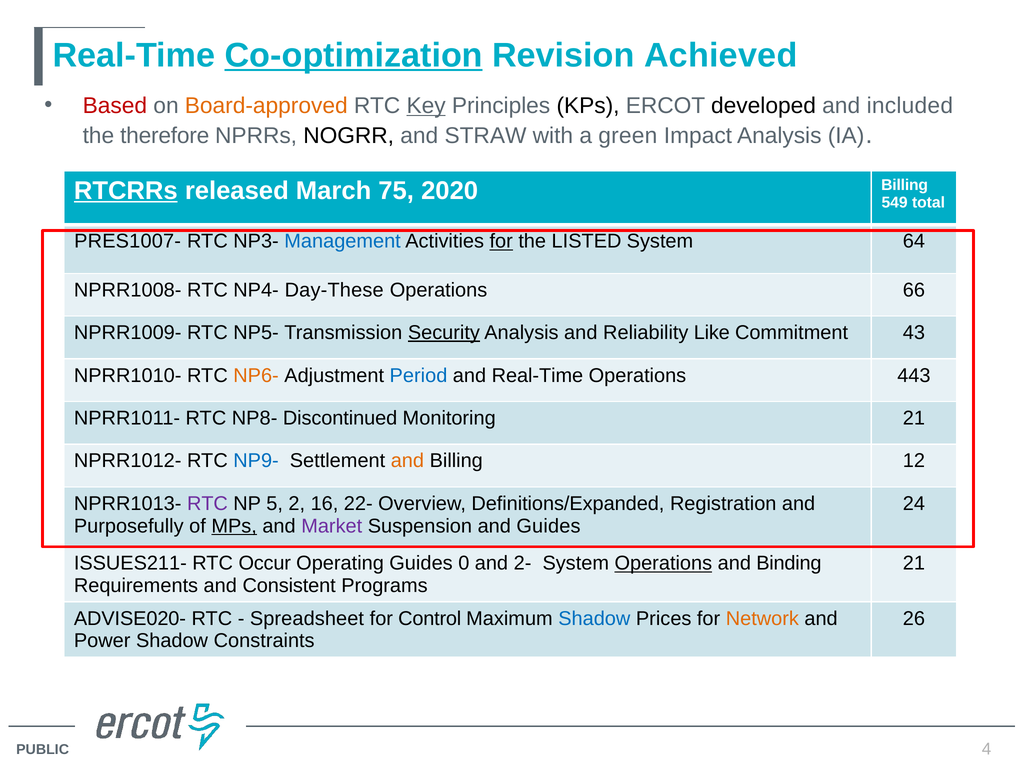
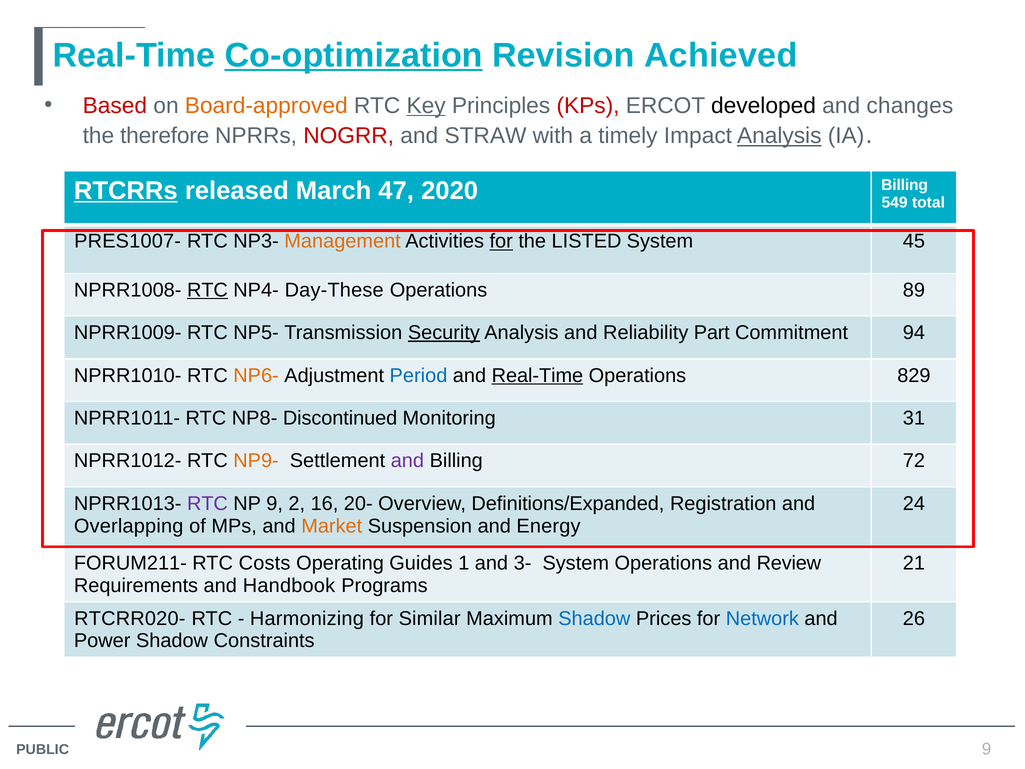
KPs colour: black -> red
included: included -> changes
NOGRR colour: black -> red
green: green -> timely
Analysis at (779, 136) underline: none -> present
75: 75 -> 47
Management colour: blue -> orange
64: 64 -> 45
RTC at (207, 290) underline: none -> present
66: 66 -> 89
Like: Like -> Part
43: 43 -> 94
Real-Time at (537, 375) underline: none -> present
443: 443 -> 829
Monitoring 21: 21 -> 31
NP9- colour: blue -> orange
and at (407, 461) colour: orange -> purple
12: 12 -> 72
NP 5: 5 -> 9
22-: 22- -> 20-
Purposefully: Purposefully -> Overlapping
MPs underline: present -> none
Market colour: purple -> orange
and Guides: Guides -> Energy
ISSUES211-: ISSUES211- -> FORUM211-
Occur: Occur -> Costs
0: 0 -> 1
2-: 2- -> 3-
Operations at (663, 563) underline: present -> none
Binding: Binding -> Review
Consistent: Consistent -> Handbook
ADVISE020-: ADVISE020- -> RTCRR020-
Spreadsheet: Spreadsheet -> Harmonizing
Control: Control -> Similar
Network colour: orange -> blue
4 at (987, 749): 4 -> 9
